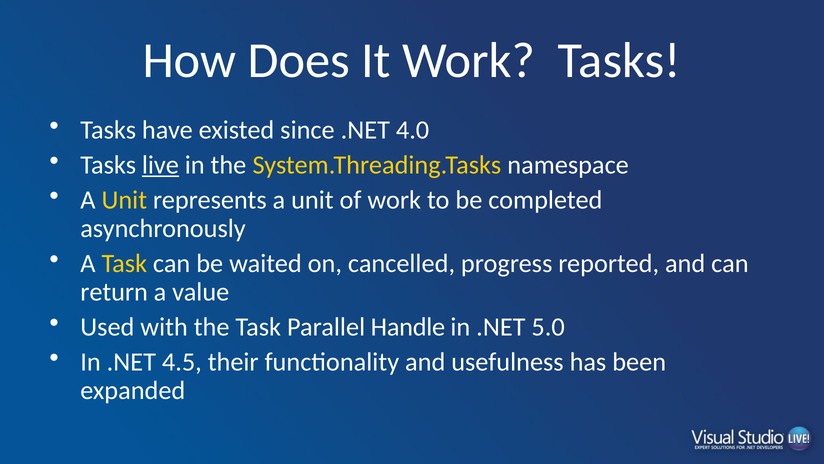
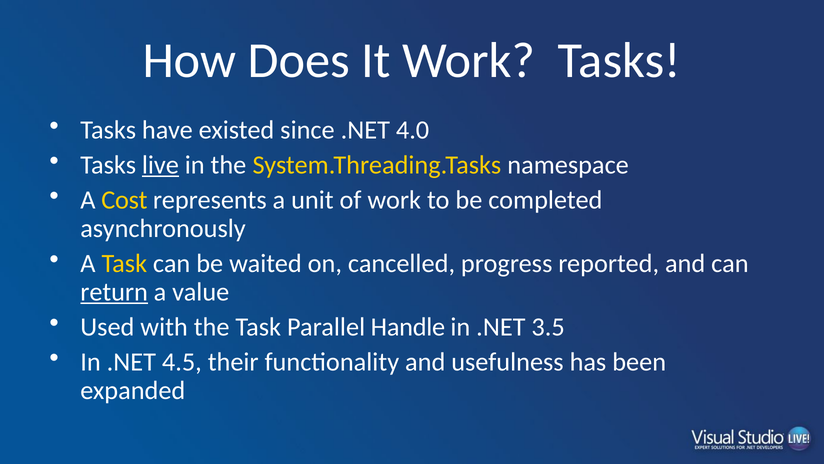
Unit at (124, 200): Unit -> Cost
return underline: none -> present
5.0: 5.0 -> 3.5
